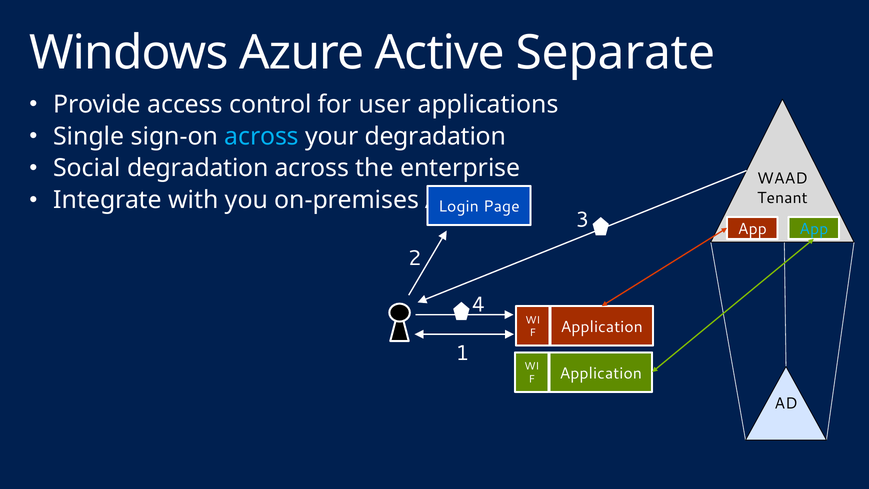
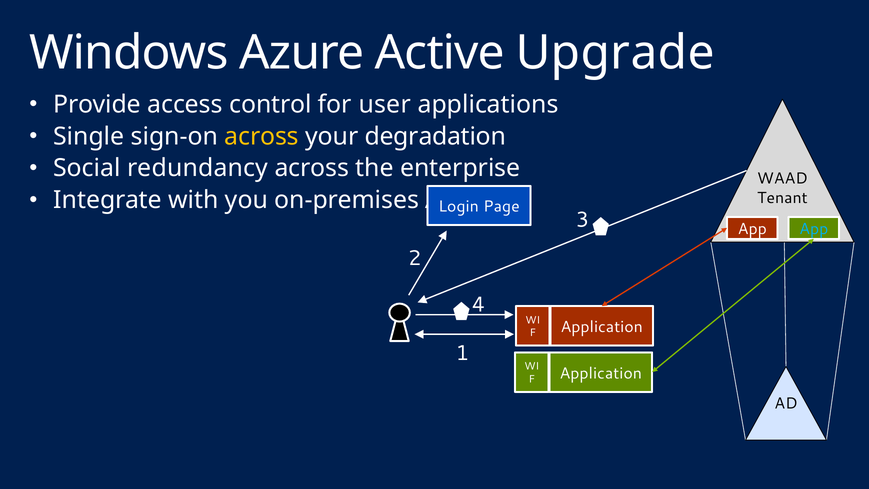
Separate: Separate -> Upgrade
across at (262, 136) colour: light blue -> yellow
Social degradation: degradation -> redundancy
